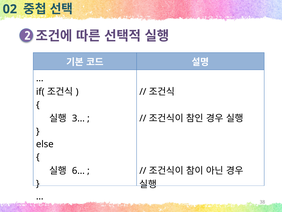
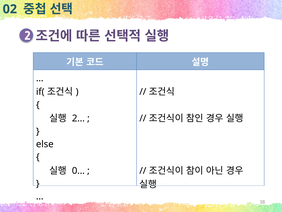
3…: 3… -> 2…
6…: 6… -> 0…
